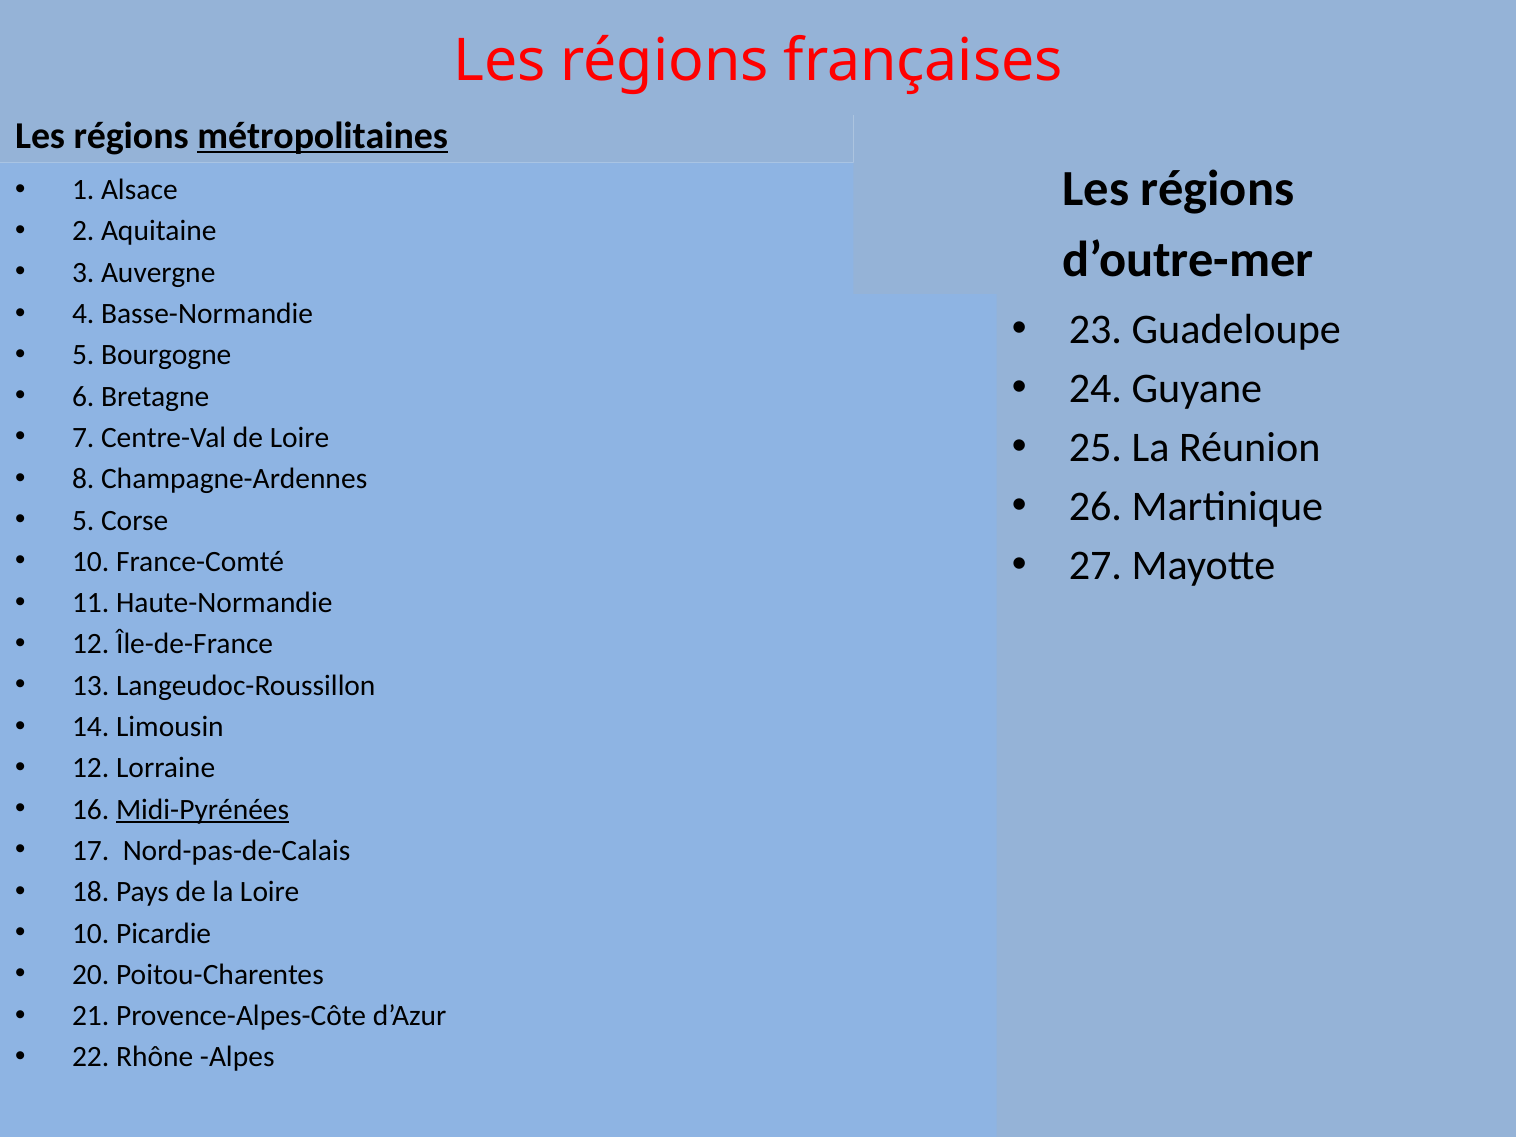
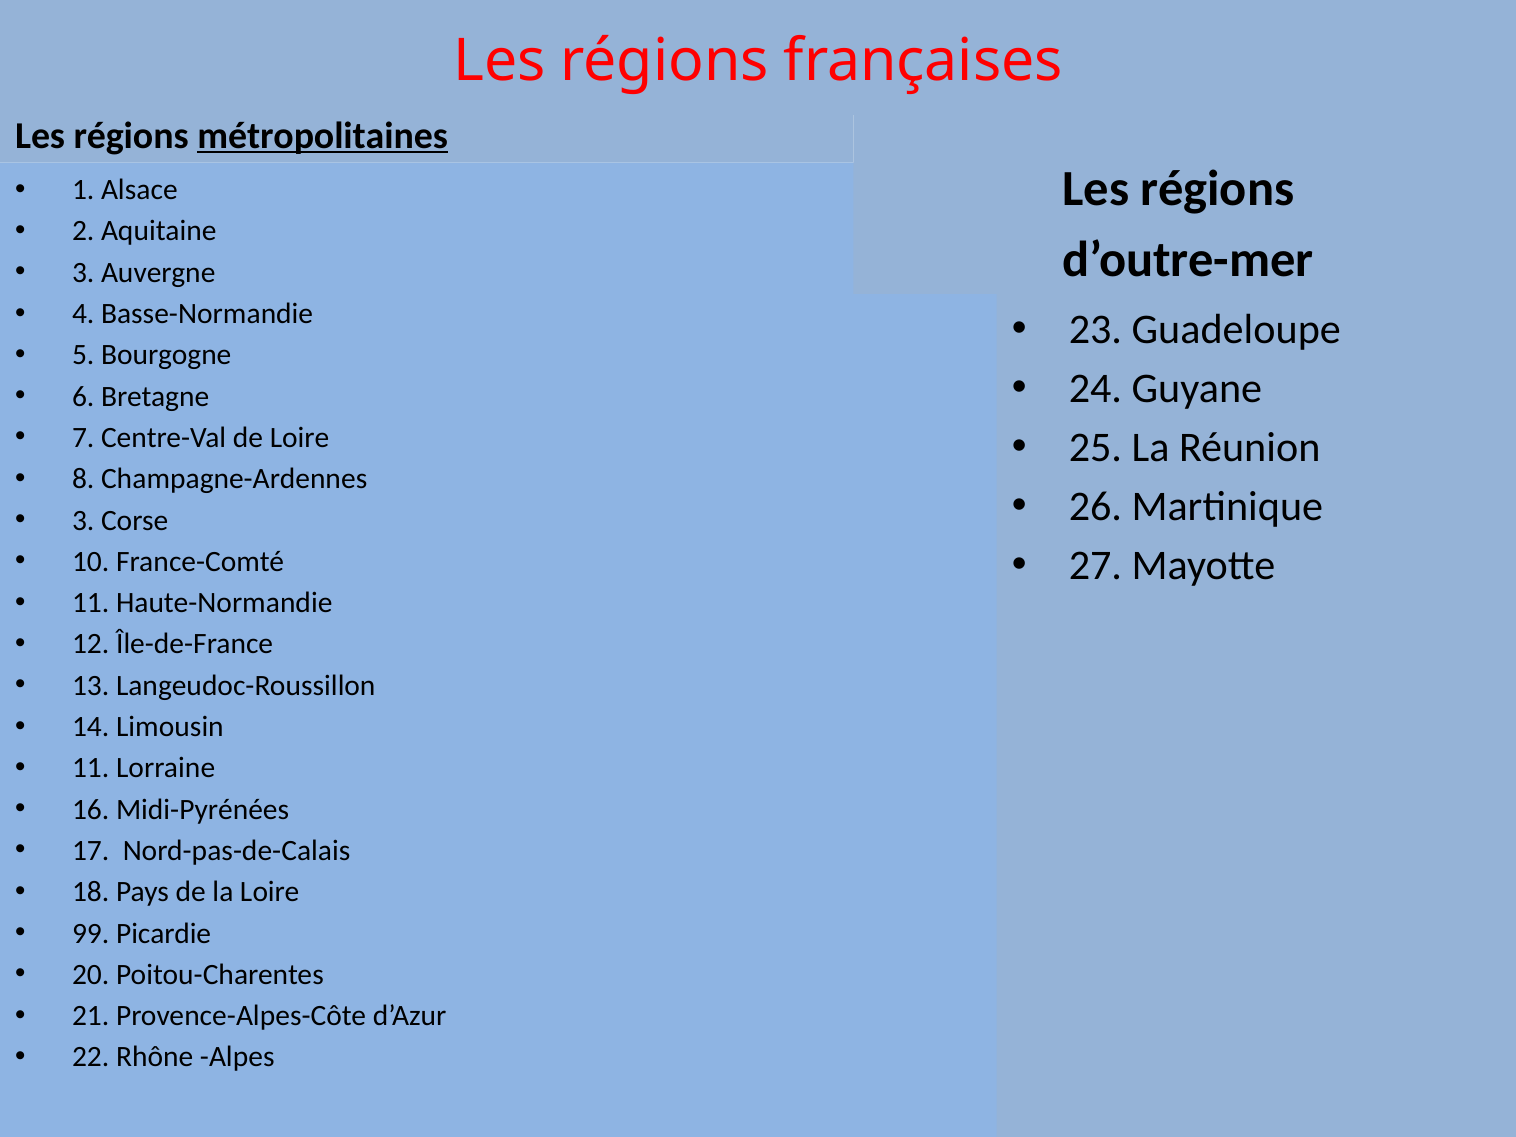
5 at (83, 520): 5 -> 3
12 at (91, 768): 12 -> 11
Midi-Pyrénées underline: present -> none
10 at (91, 933): 10 -> 99
